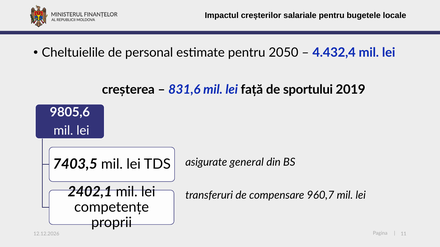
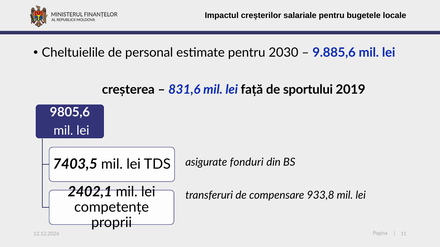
2050: 2050 -> 2030
4.432,4: 4.432,4 -> 9.885,6
general: general -> fonduri
960,7: 960,7 -> 933,8
